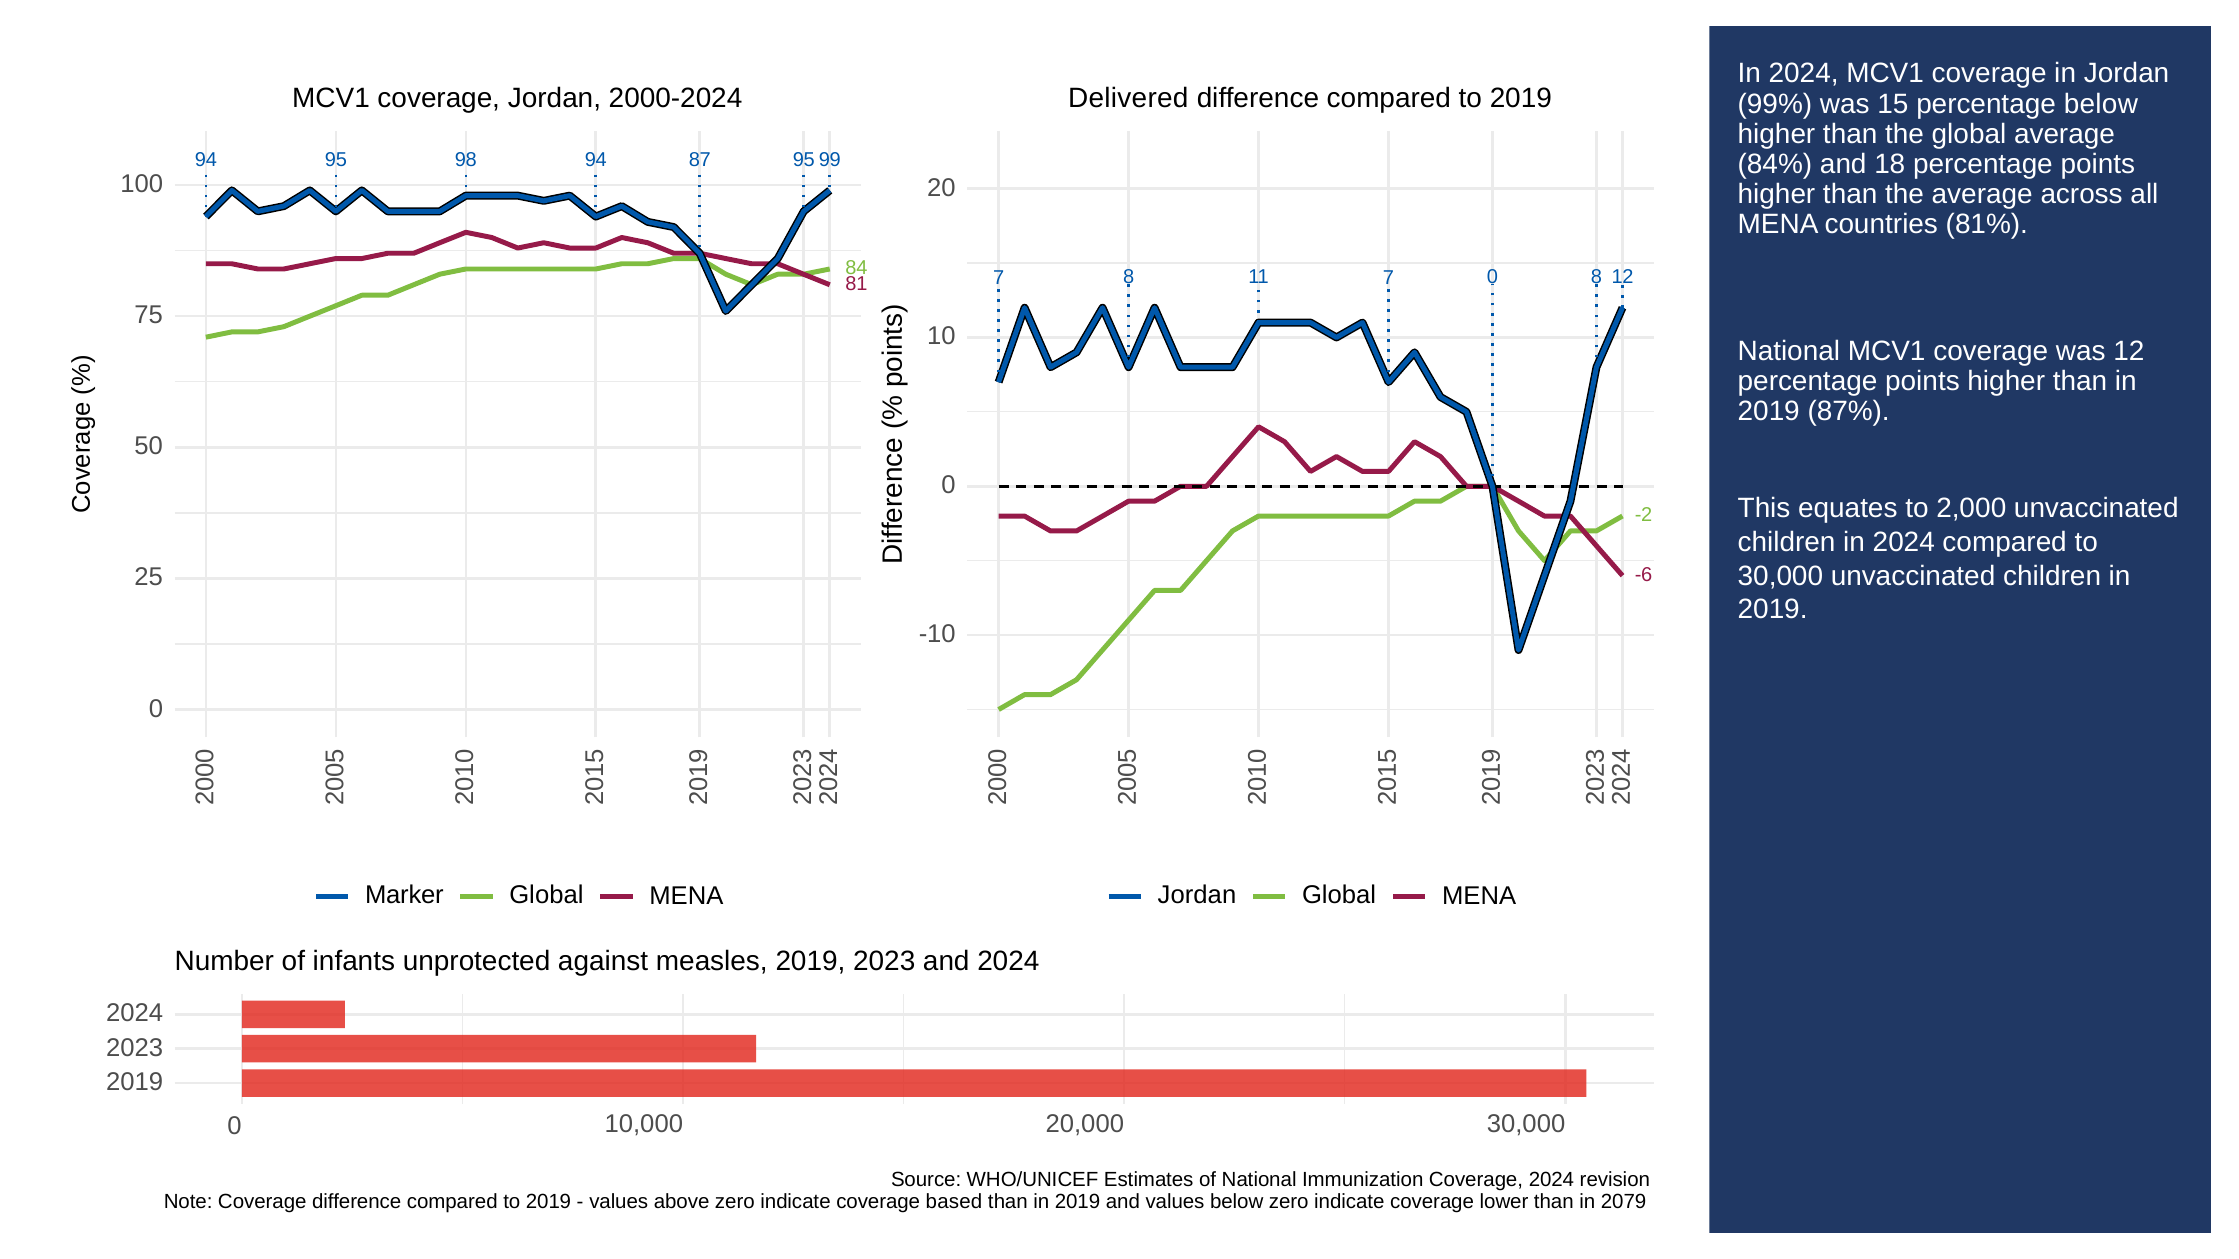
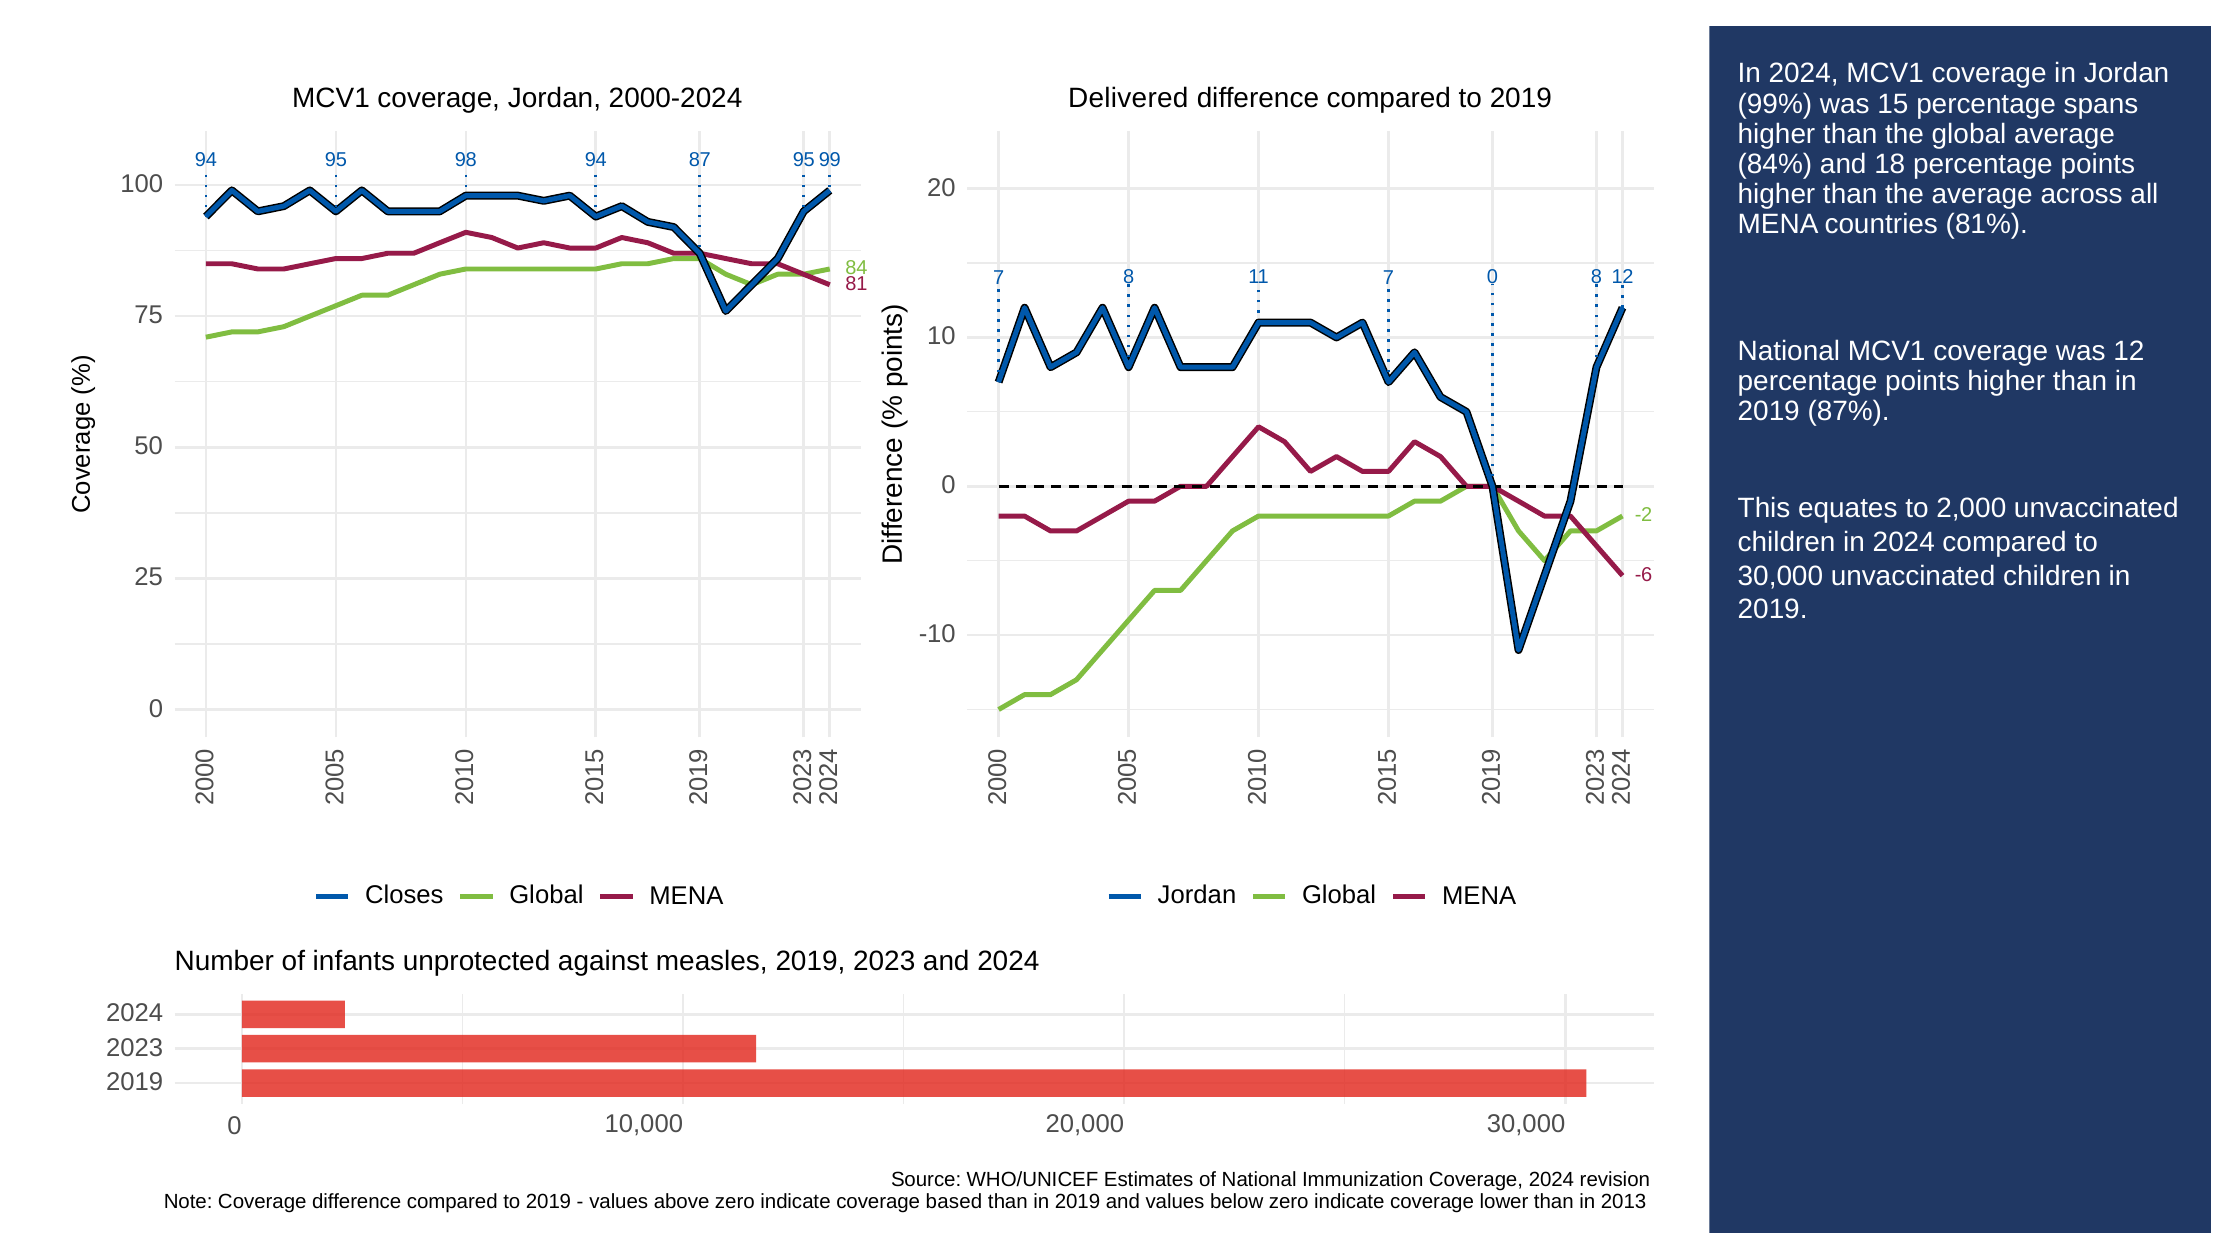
percentage below: below -> spans
Marker: Marker -> Closes
2079: 2079 -> 2013
